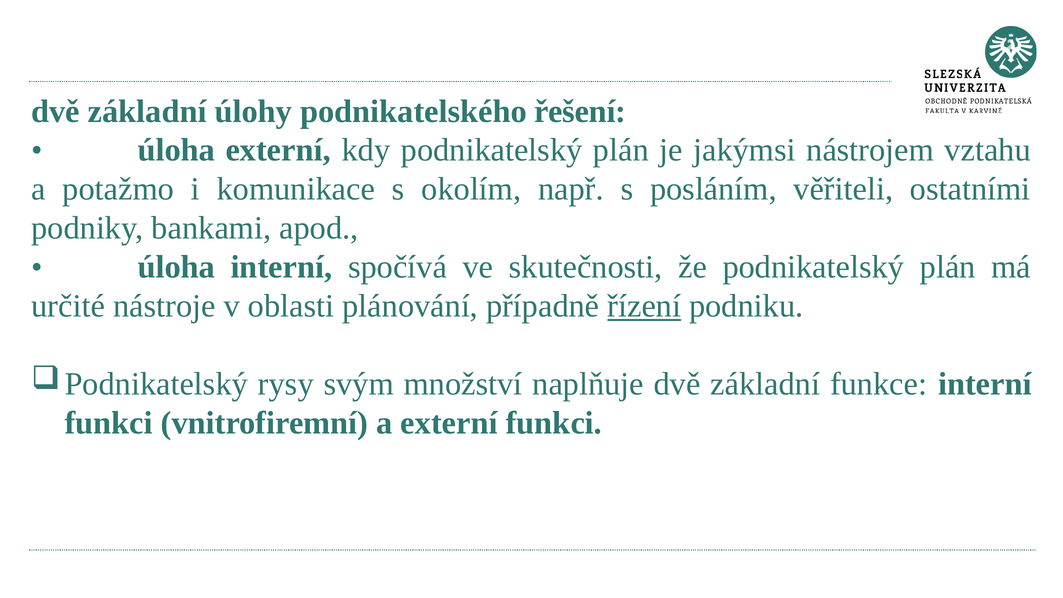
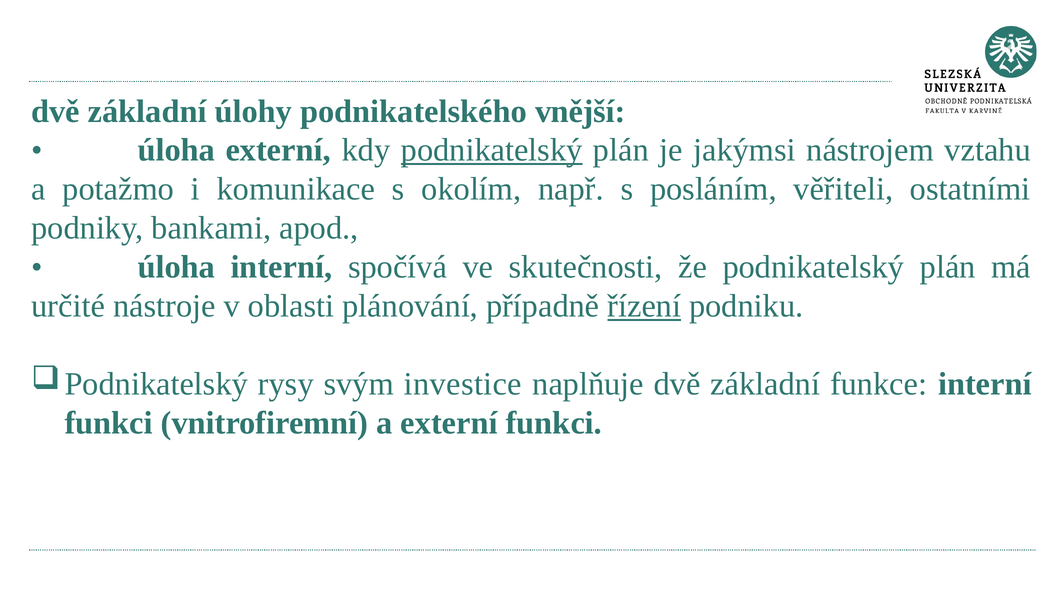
řešení: řešení -> vnější
podnikatelský at (492, 150) underline: none -> present
množství: množství -> investice
